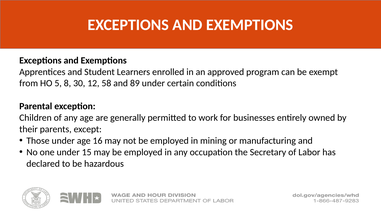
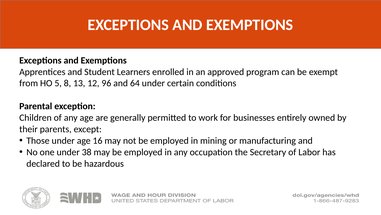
30: 30 -> 13
58: 58 -> 96
89: 89 -> 64
15: 15 -> 38
